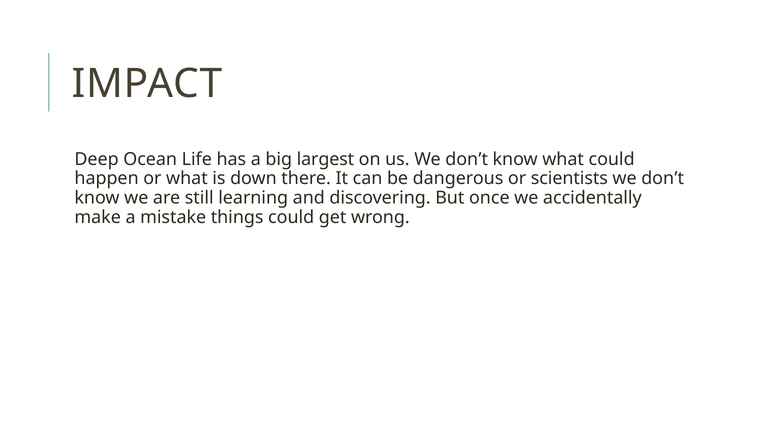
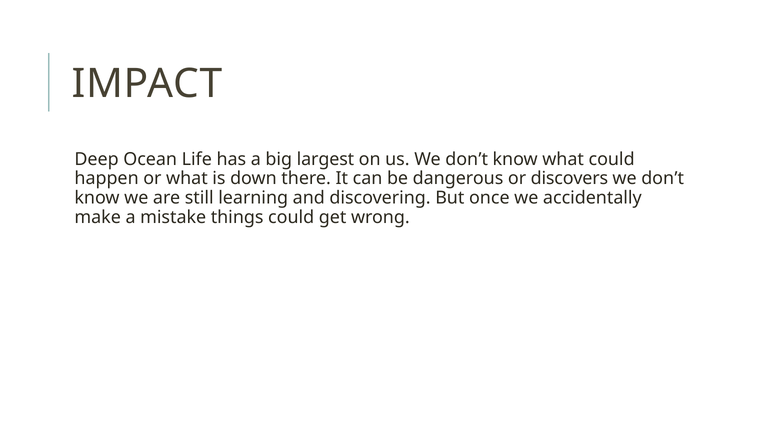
scientists: scientists -> discovers
